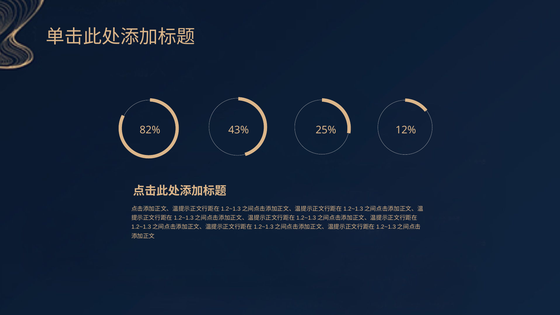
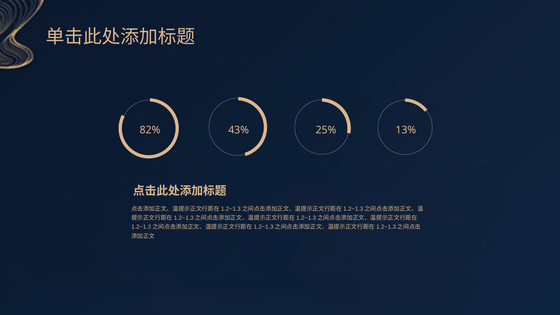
12%: 12% -> 13%
